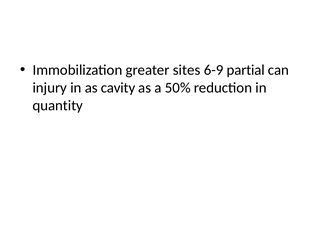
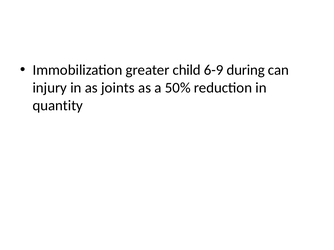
sites: sites -> child
partial: partial -> during
cavity: cavity -> joints
